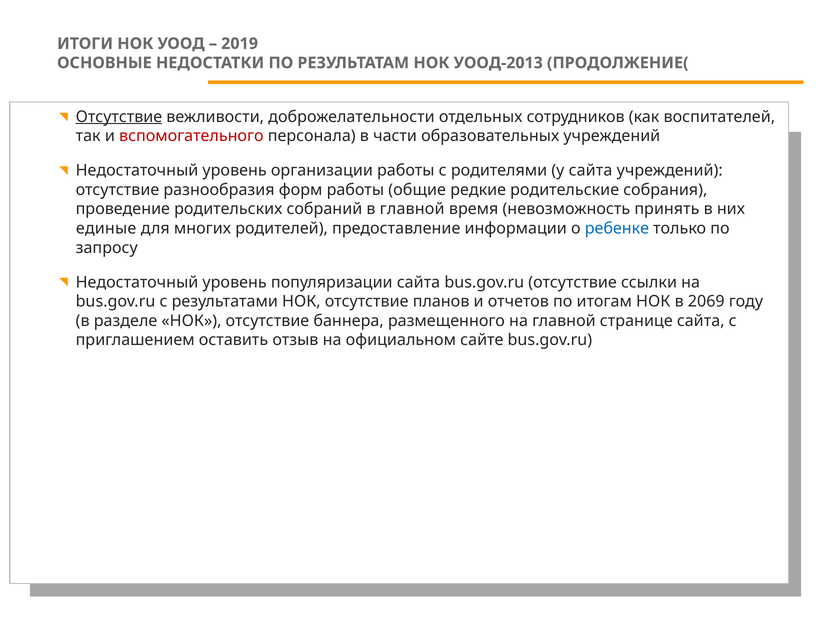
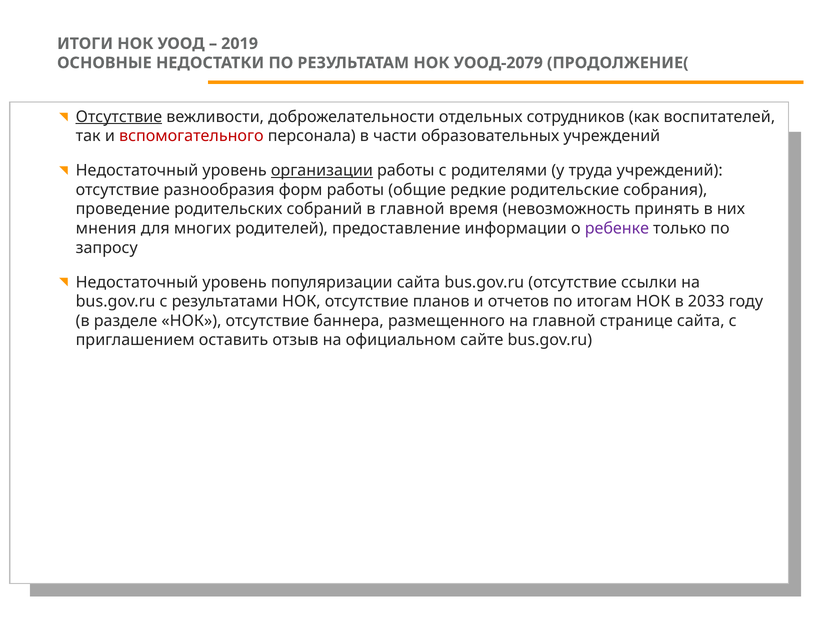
УООД-2013: УООД-2013 -> УООД-2079
организации underline: none -> present
у сайта: сайта -> труда
единые: единые -> мнения
ребенке colour: blue -> purple
2069: 2069 -> 2033
